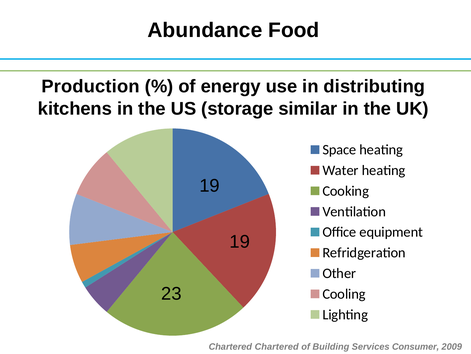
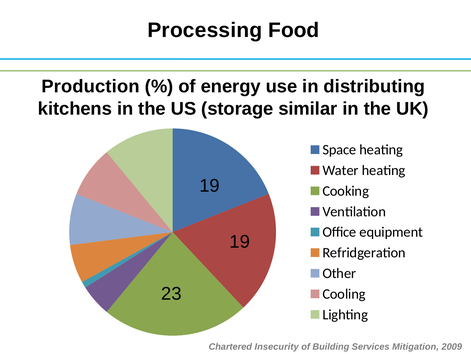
Abundance: Abundance -> Processing
Chartered Chartered: Chartered -> Insecurity
Consumer: Consumer -> Mitigation
